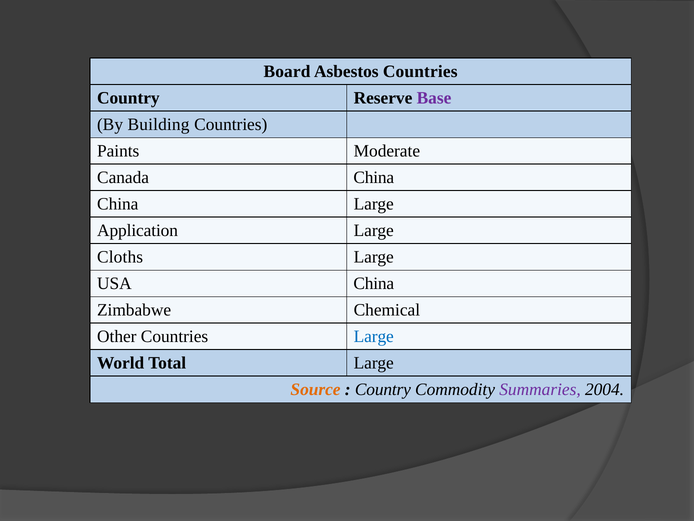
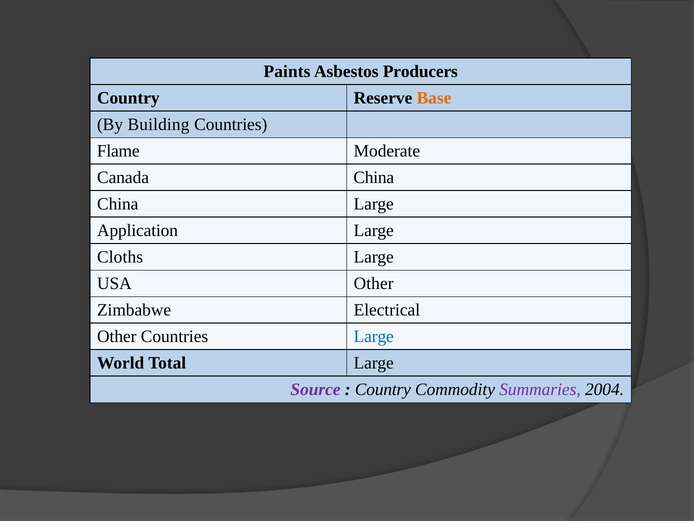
Board: Board -> Paints
Asbestos Countries: Countries -> Producers
Base colour: purple -> orange
Paints: Paints -> Flame
USA China: China -> Other
Chemical: Chemical -> Electrical
Source colour: orange -> purple
